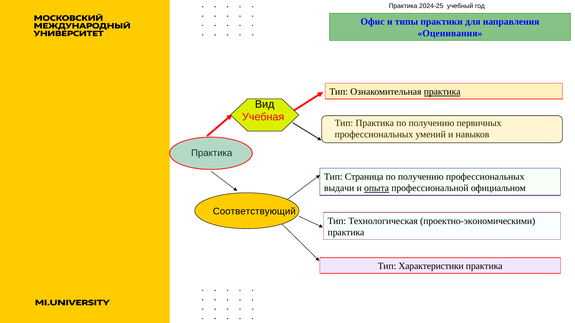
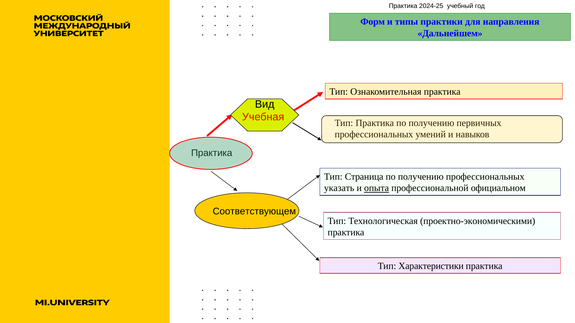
Офис: Офис -> Форм
Оценивания: Оценивания -> Дальнейшем
практика at (442, 92) underline: present -> none
выдачи: выдачи -> указать
Соответствующий: Соответствующий -> Соответствующем
